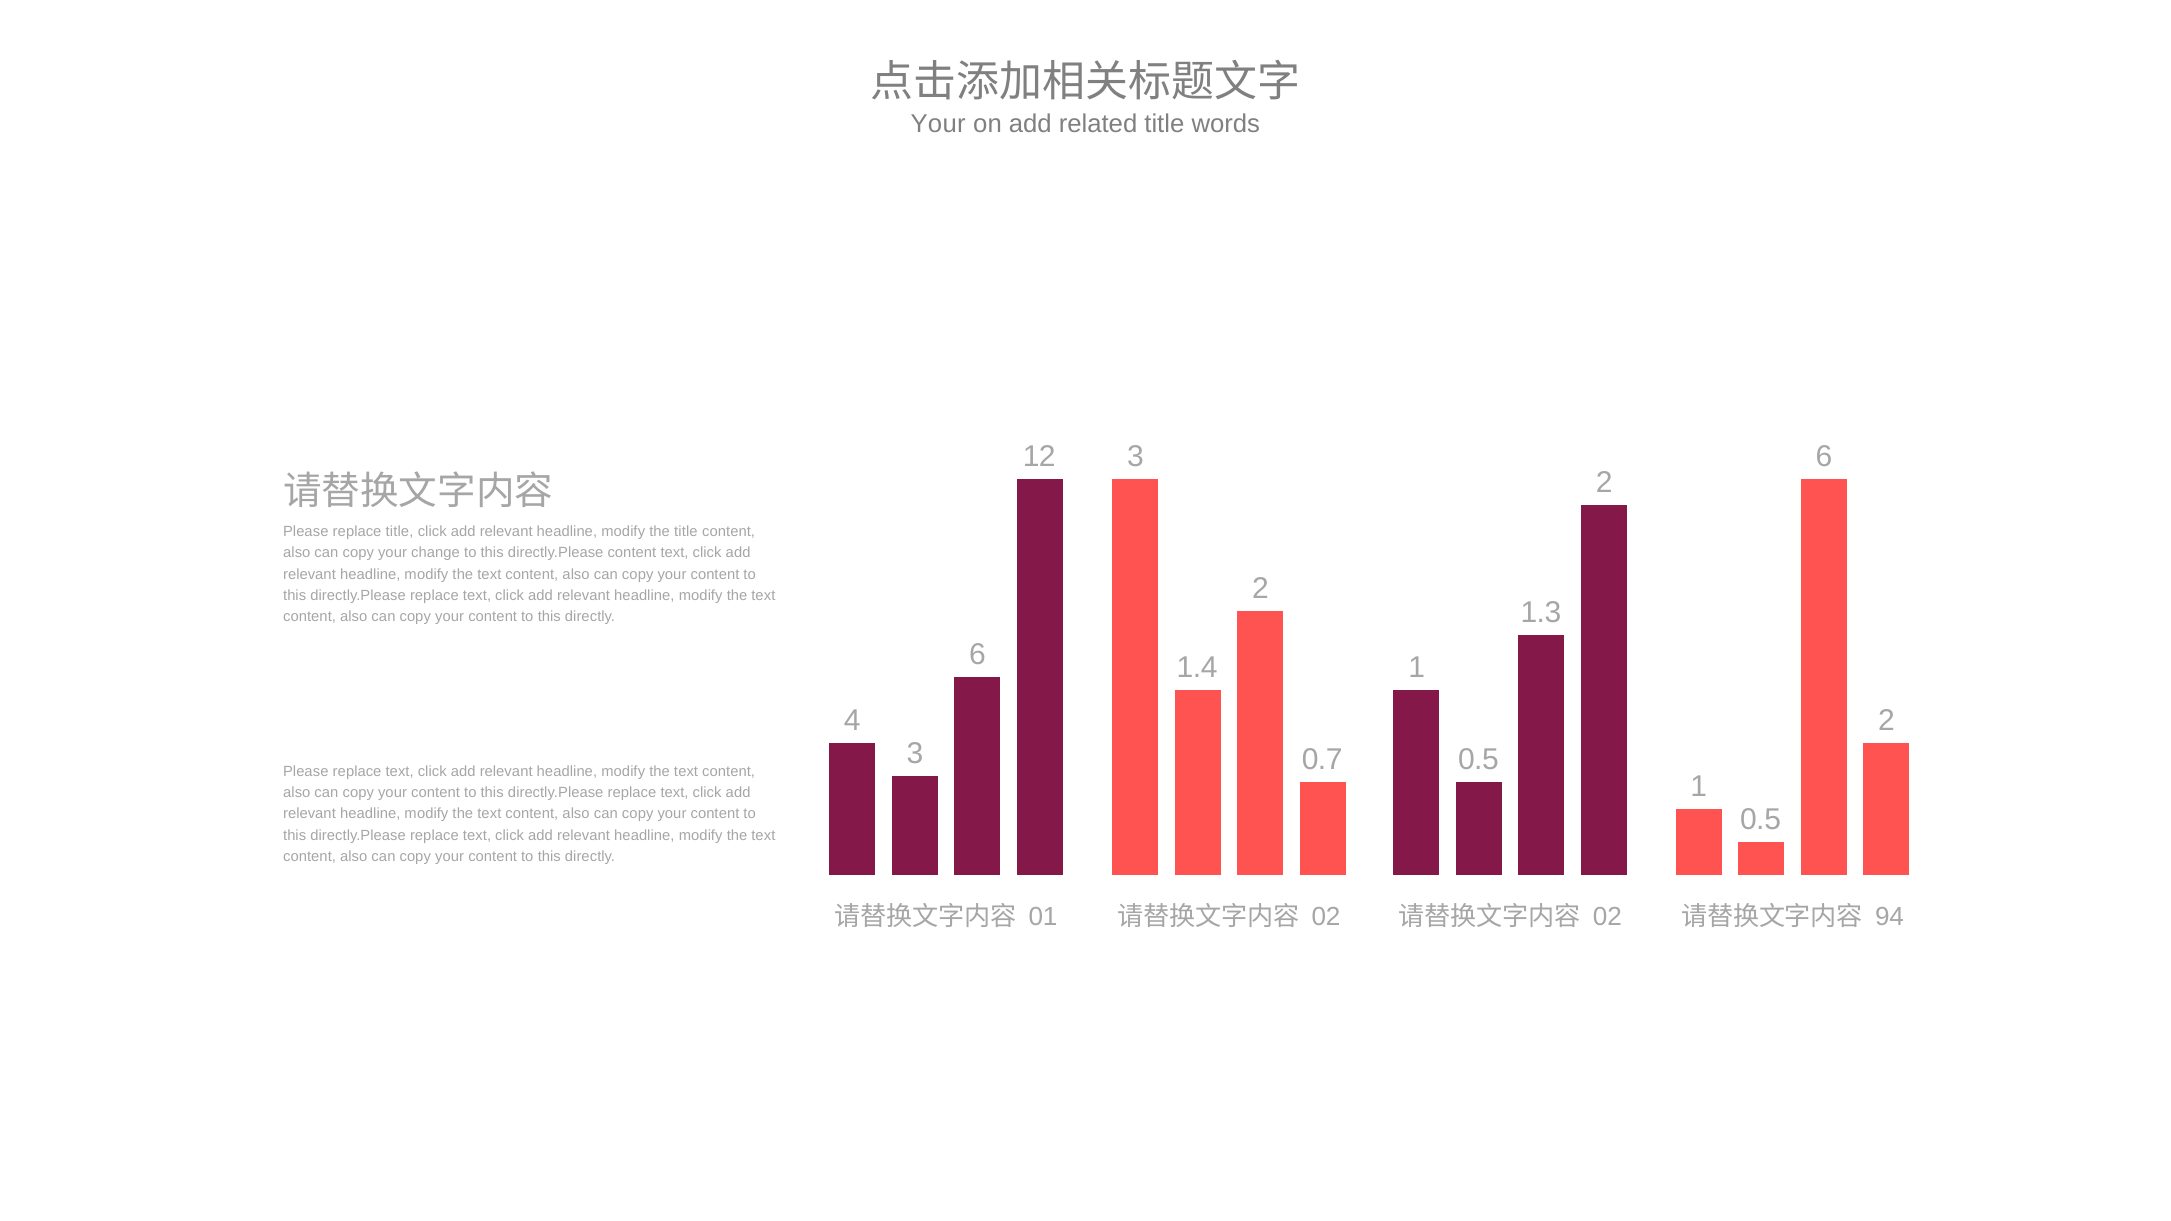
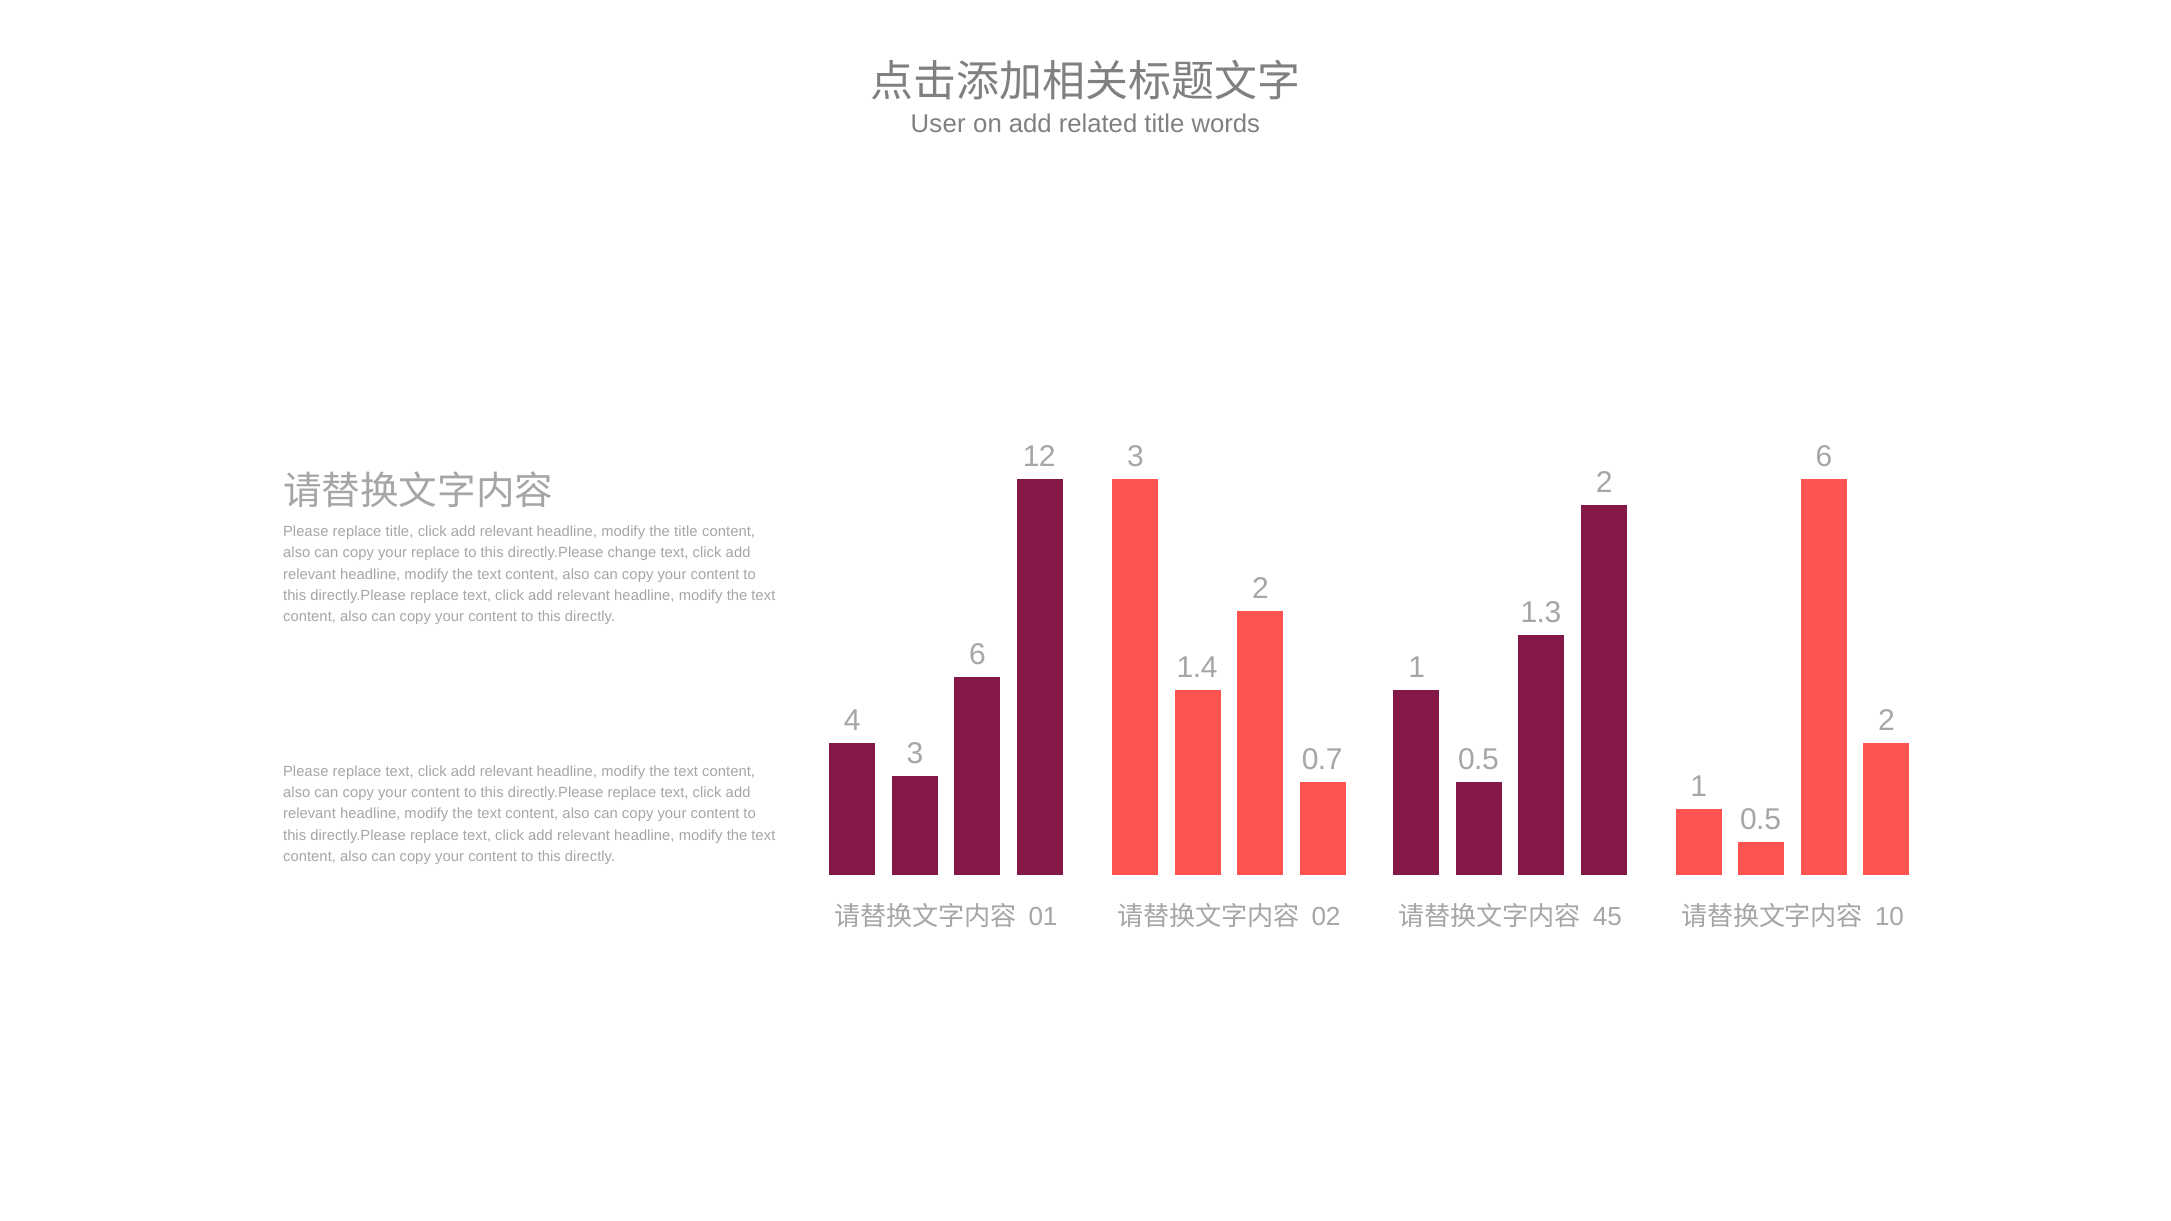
Your at (938, 124): Your -> User
your change: change -> replace
directly.Please content: content -> change
02 at (1607, 917): 02 -> 45
94: 94 -> 10
